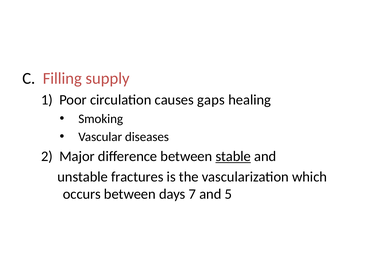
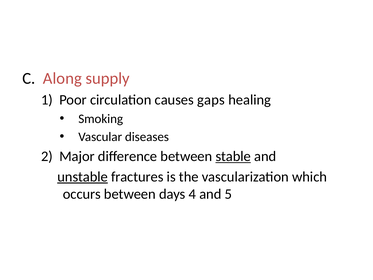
Filling: Filling -> Along
unstable underline: none -> present
7: 7 -> 4
